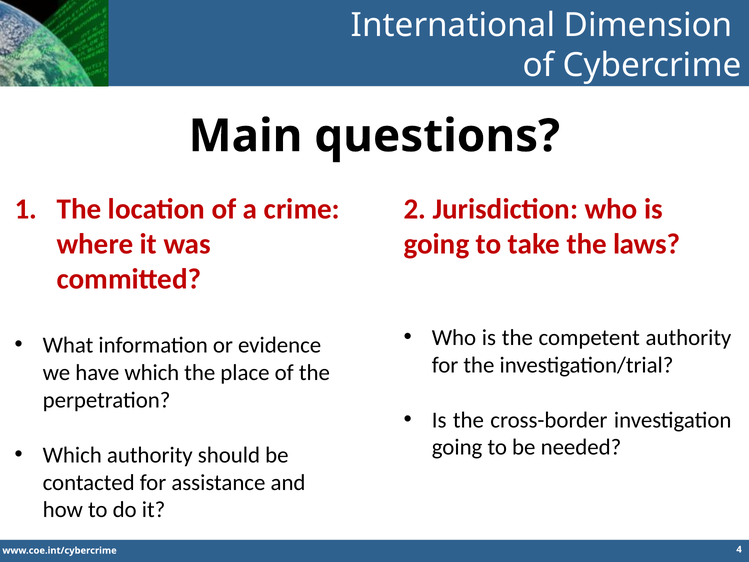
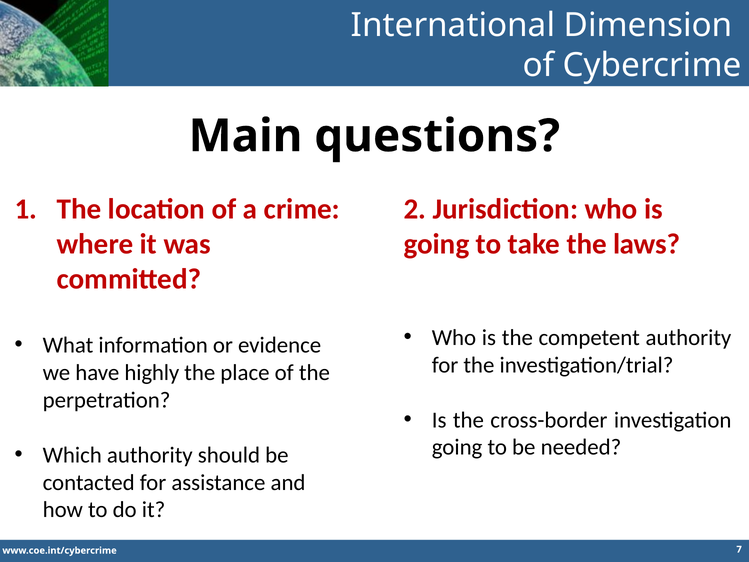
have which: which -> highly
4: 4 -> 7
